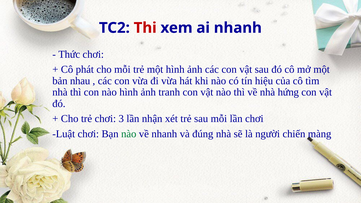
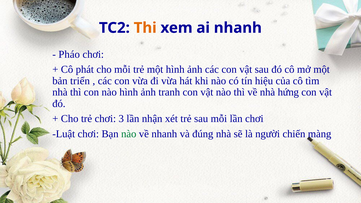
Thi colour: red -> orange
Thức: Thức -> Pháo
nhau: nhau -> triển
